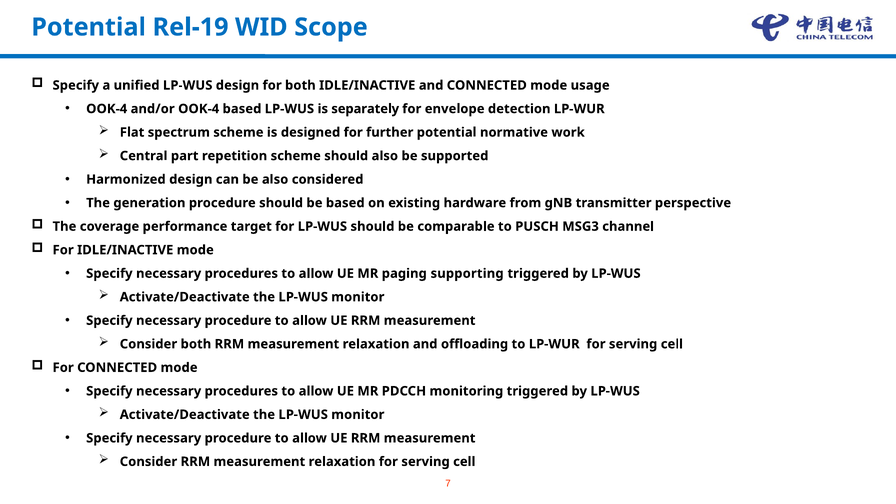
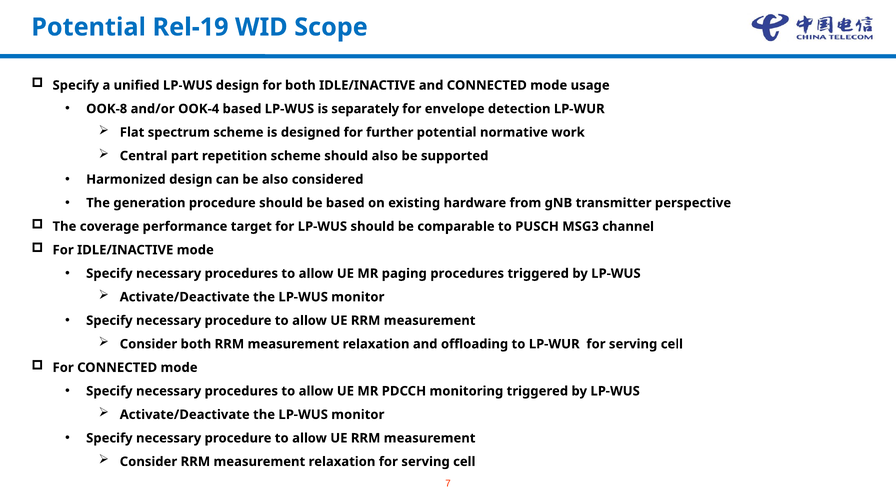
OOK-4 at (107, 109): OOK-4 -> OOK-8
paging supporting: supporting -> procedures
